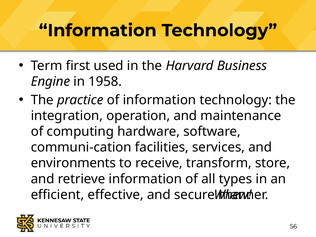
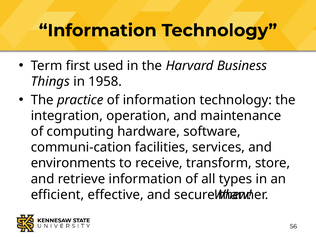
Engine: Engine -> Things
